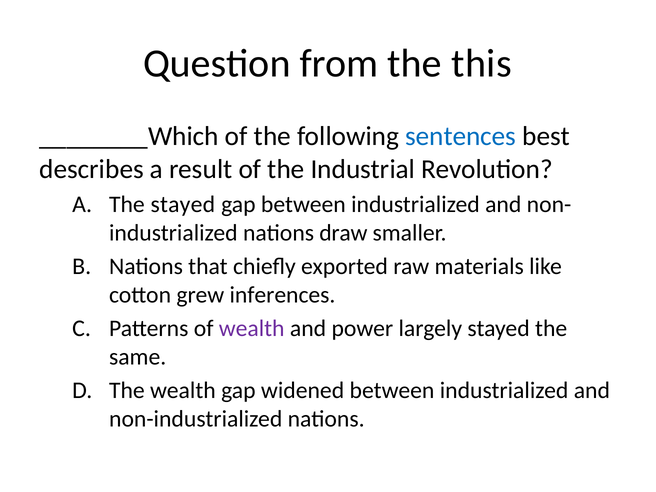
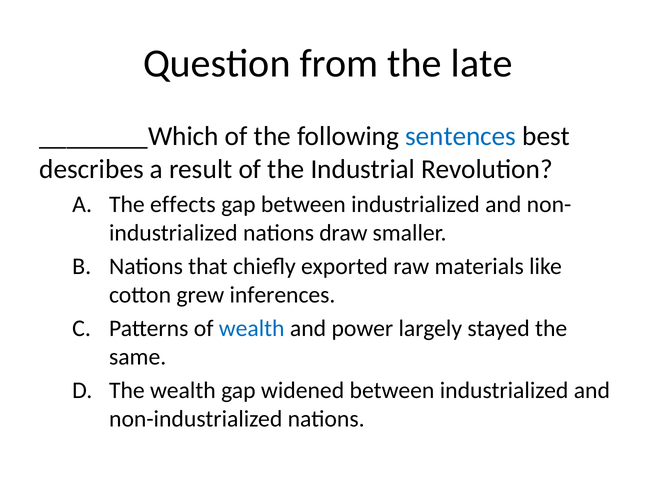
this: this -> late
The stayed: stayed -> effects
wealth at (252, 329) colour: purple -> blue
